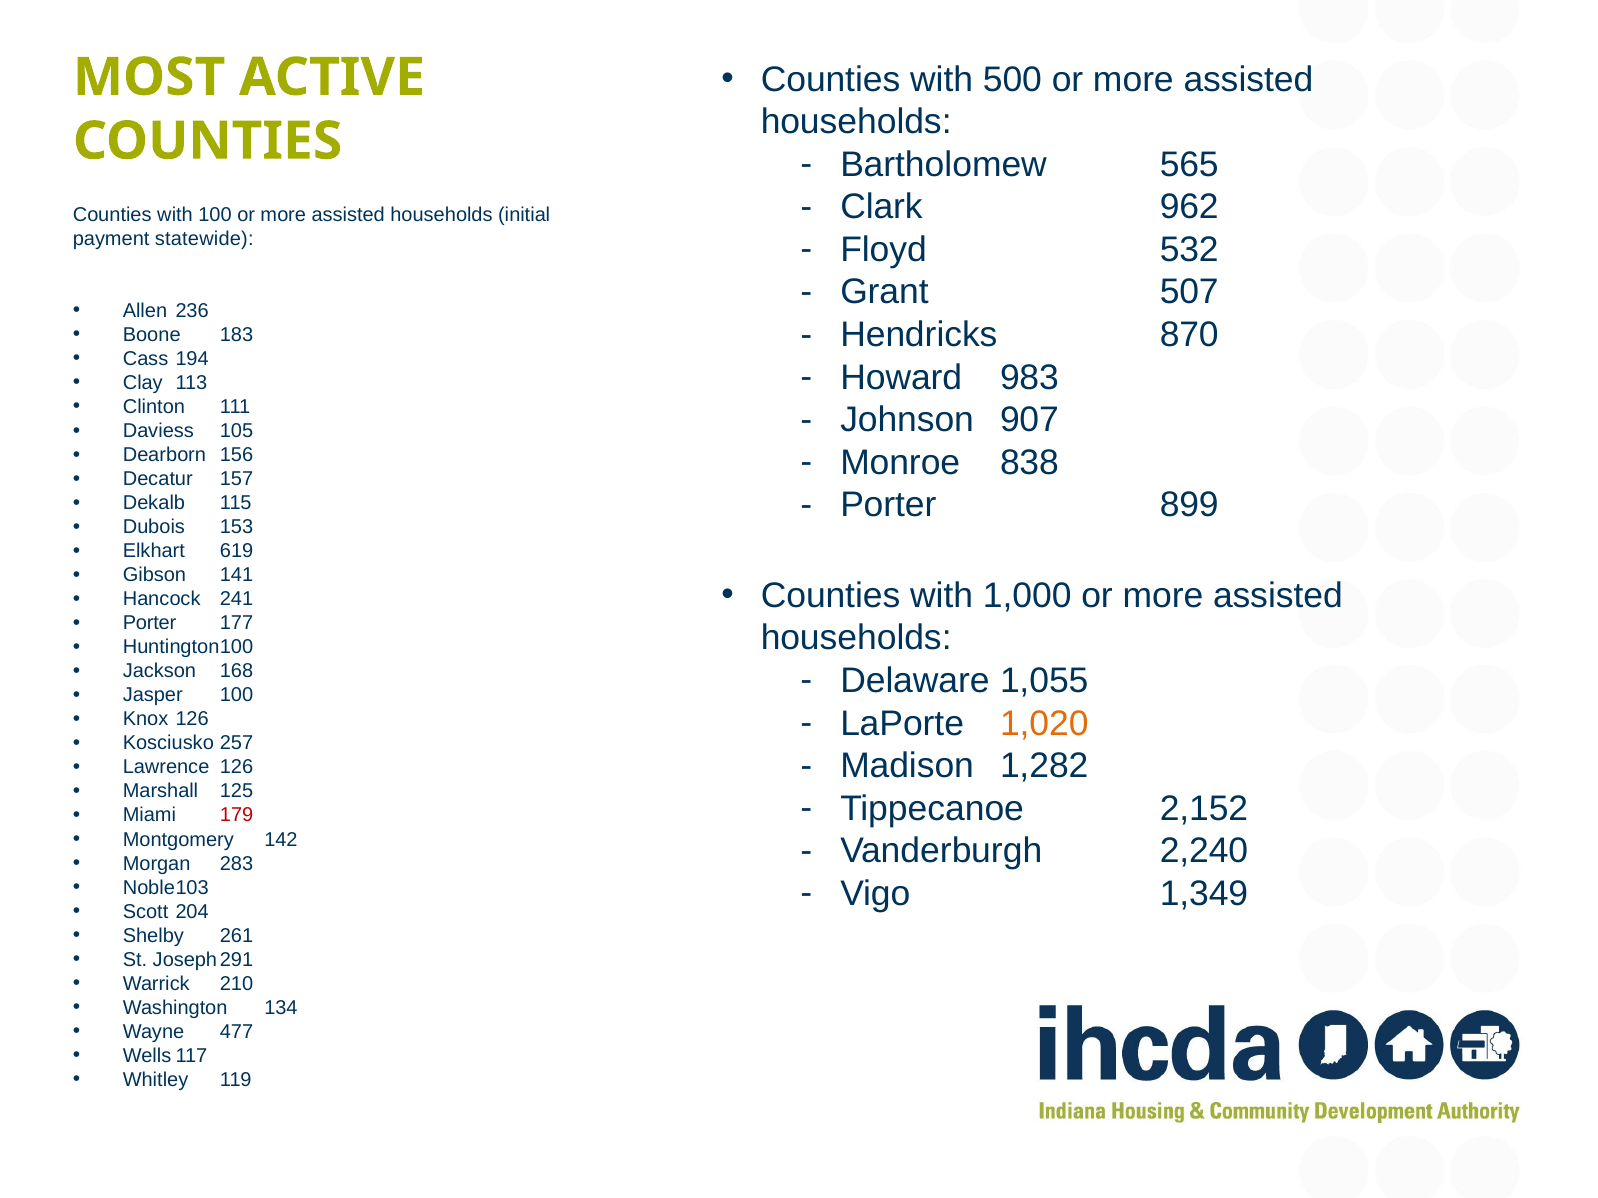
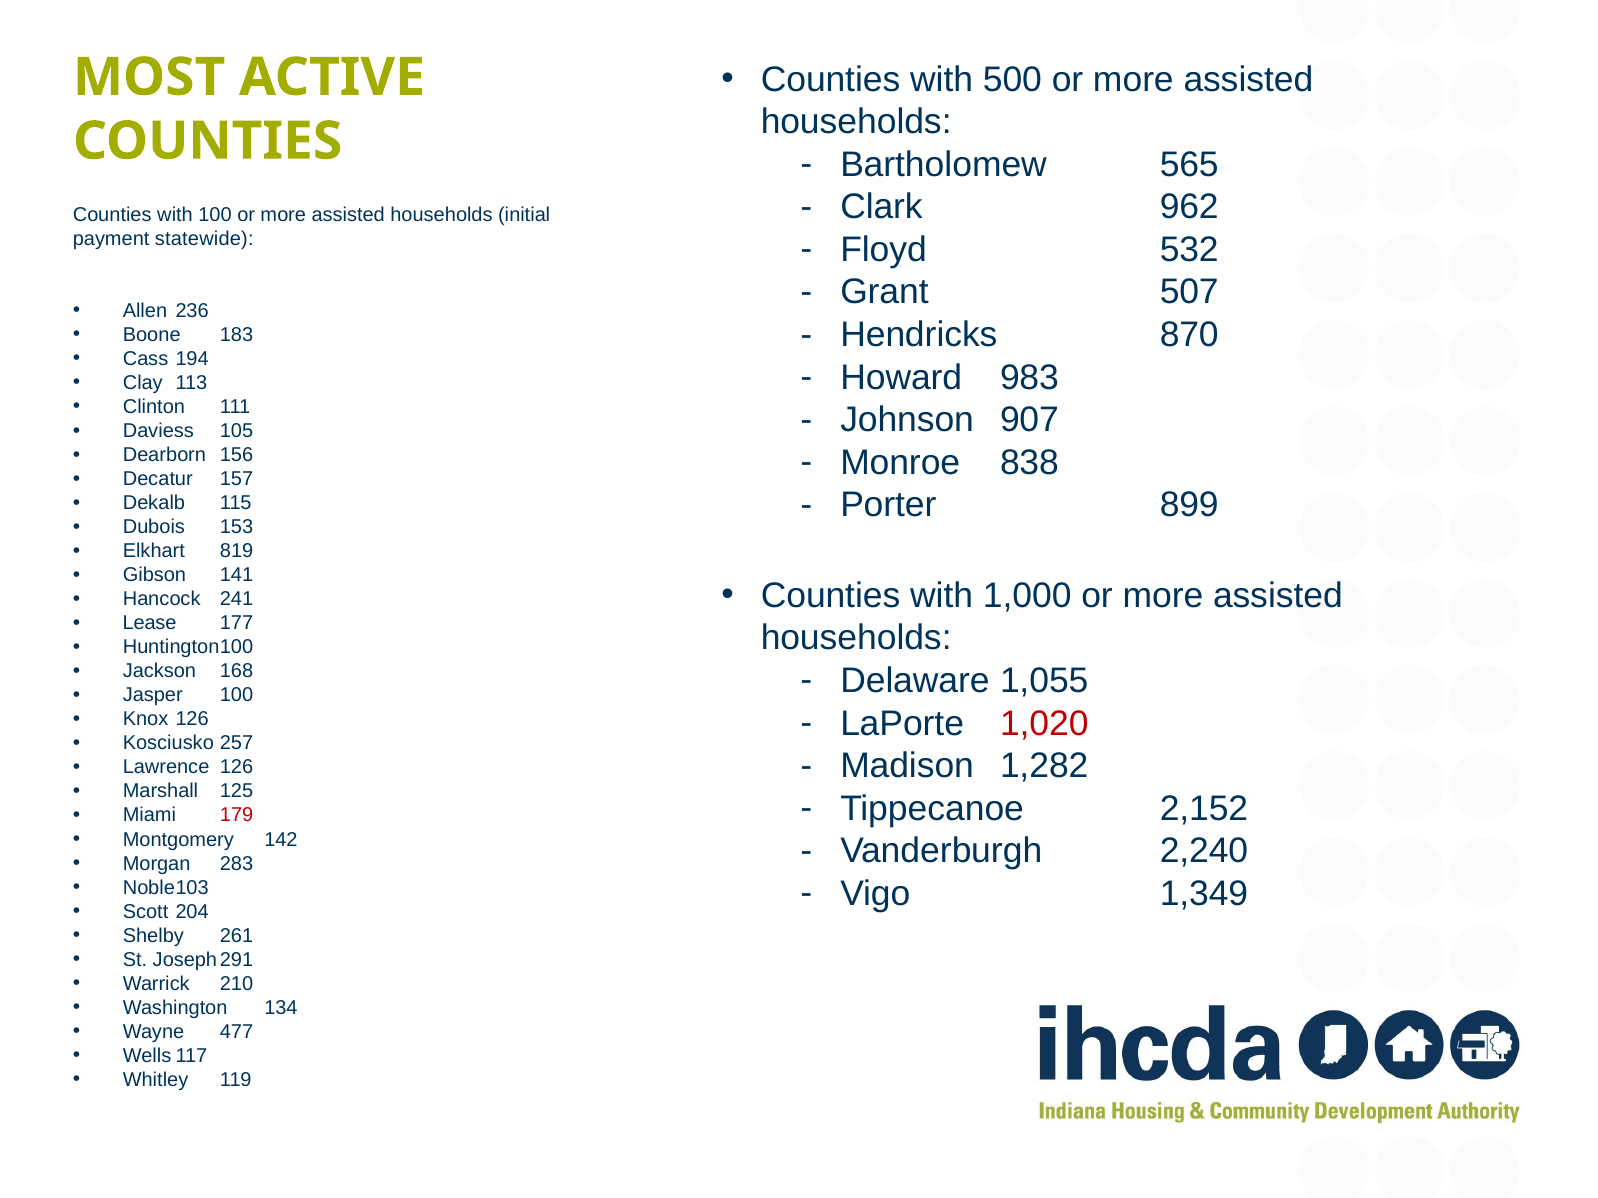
619: 619 -> 819
Porter at (150, 623): Porter -> Lease
1,020 colour: orange -> red
